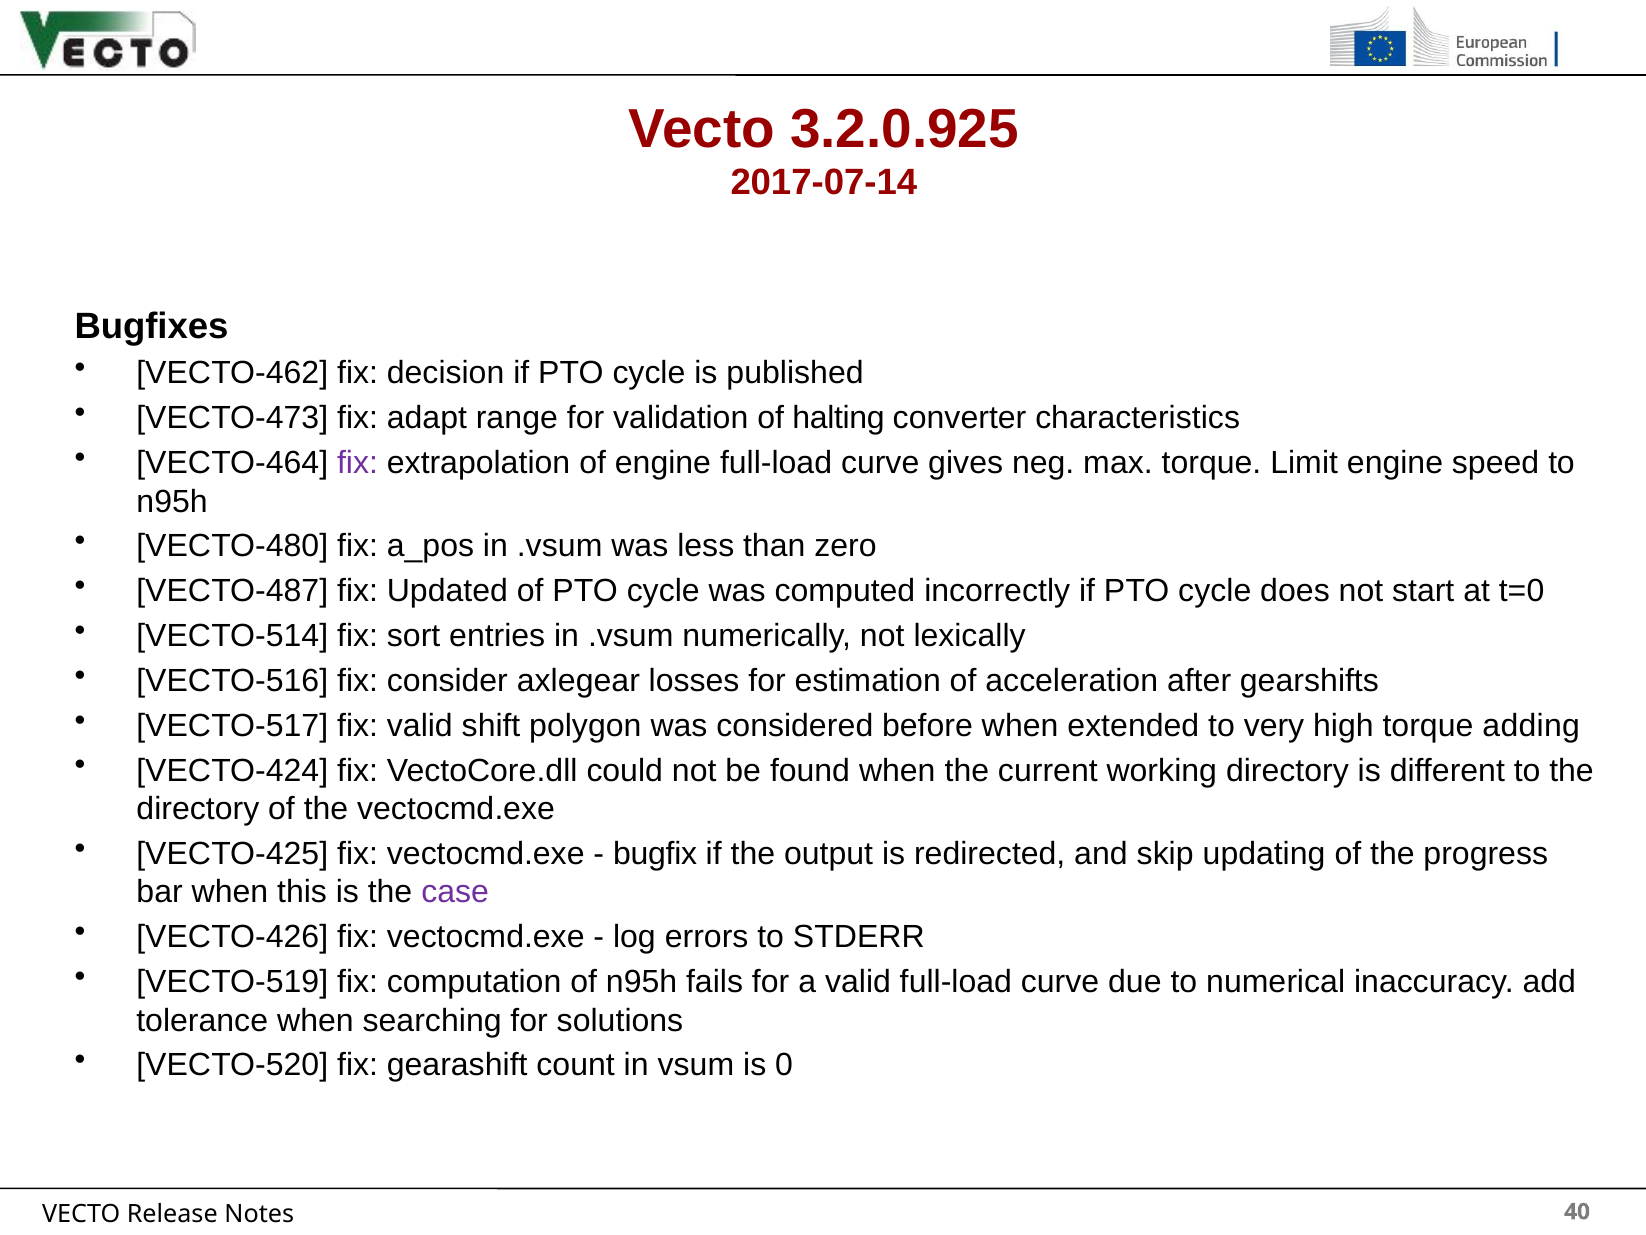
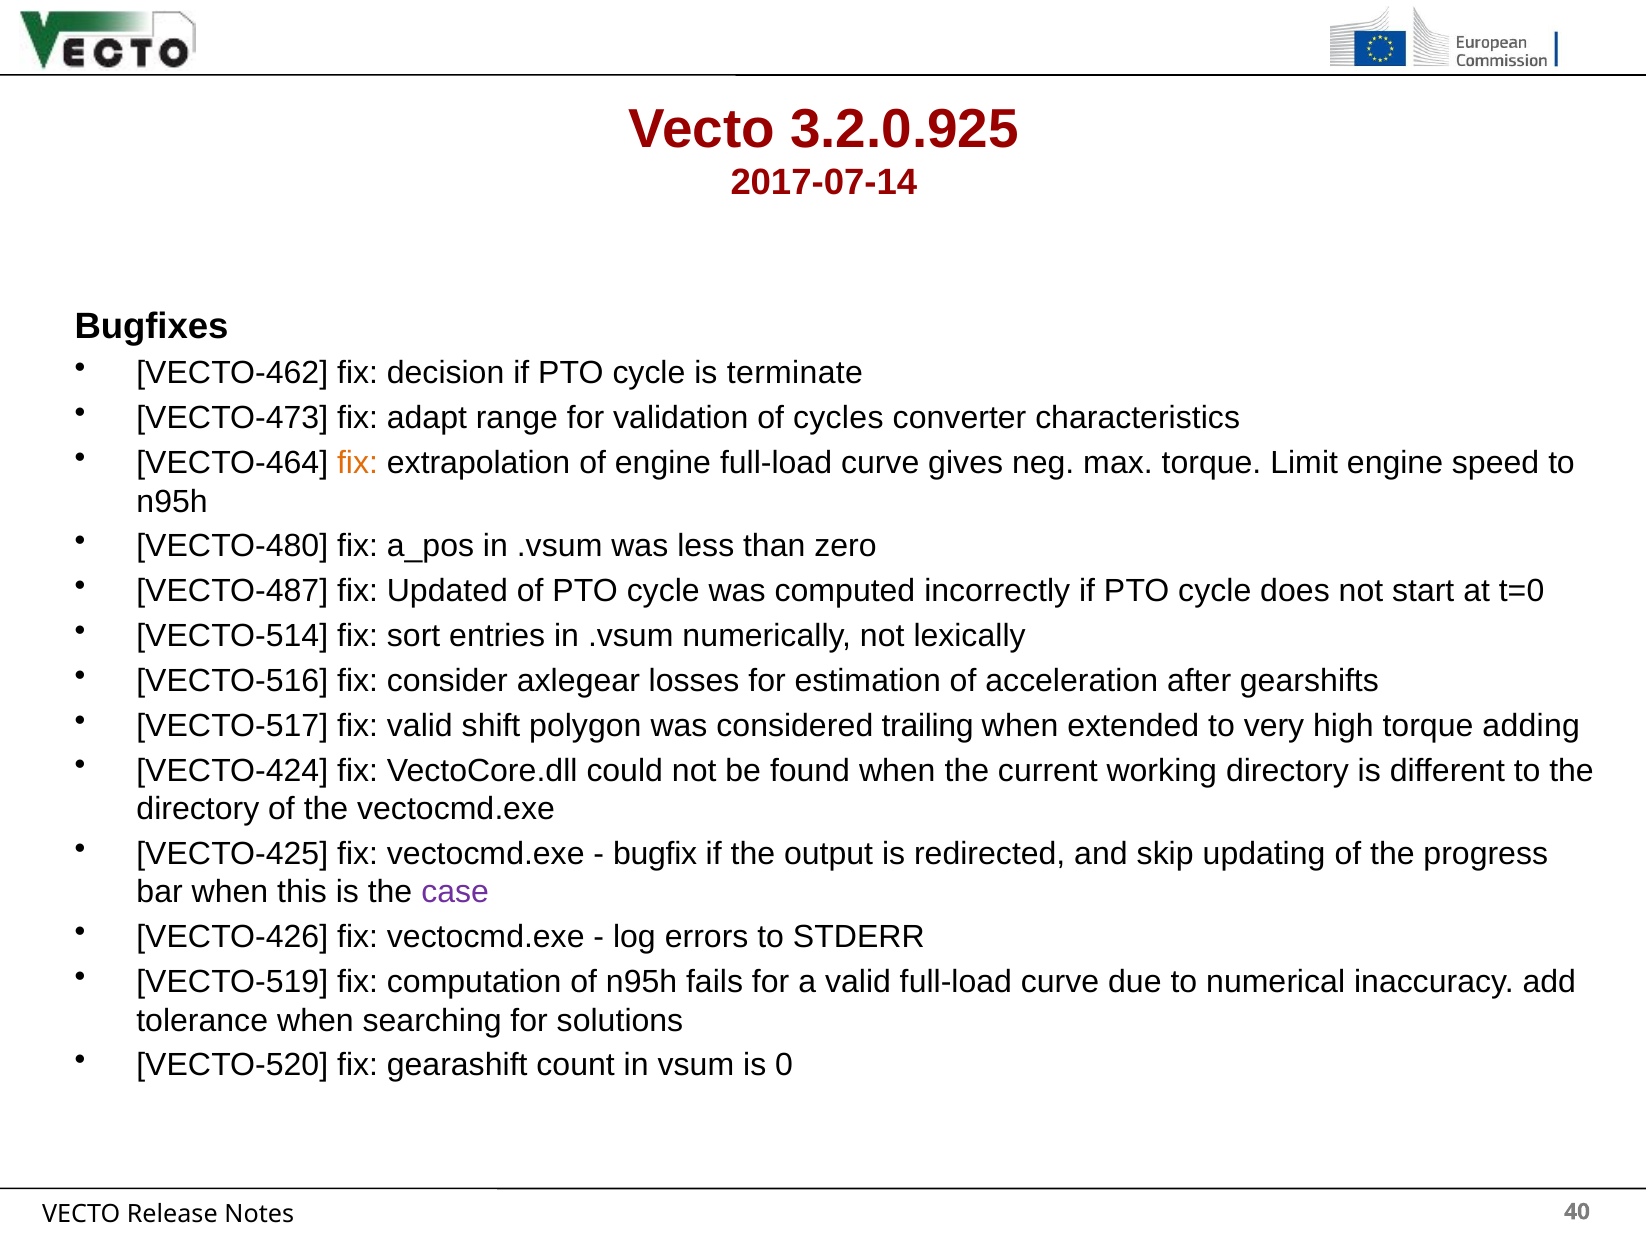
published: published -> terminate
halting: halting -> cycles
fix at (357, 463) colour: purple -> orange
before: before -> trailing
